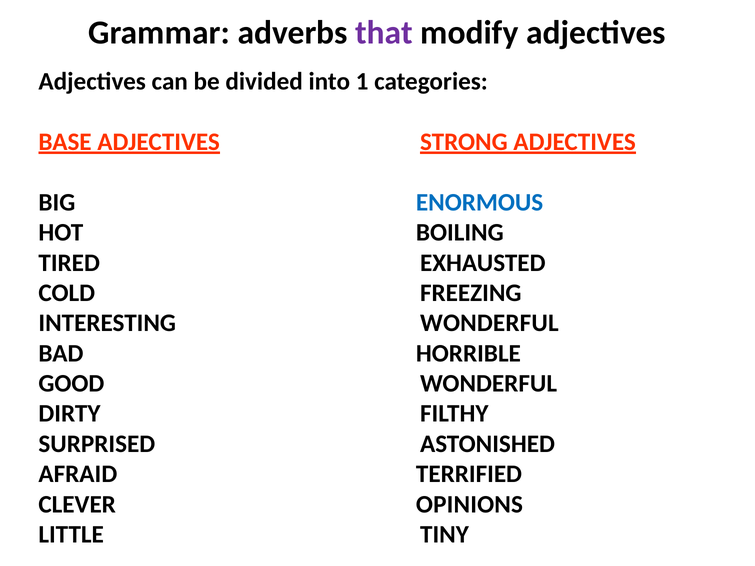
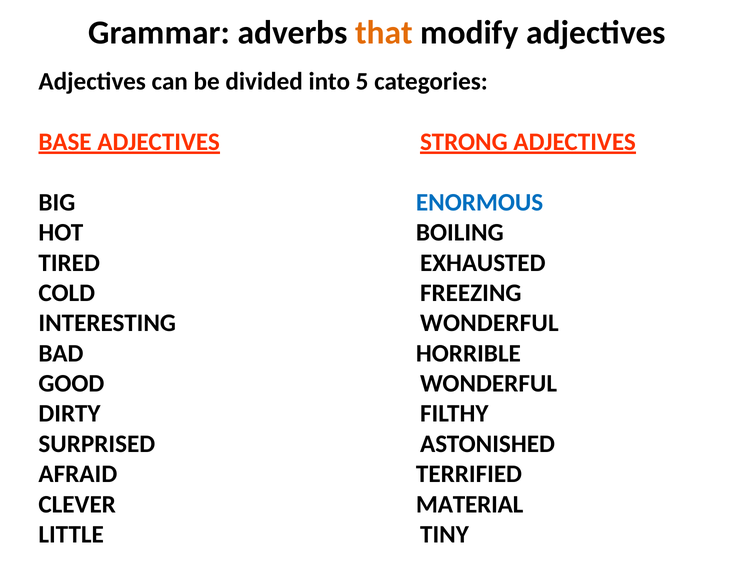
that colour: purple -> orange
1: 1 -> 5
OPINIONS: OPINIONS -> MATERIAL
